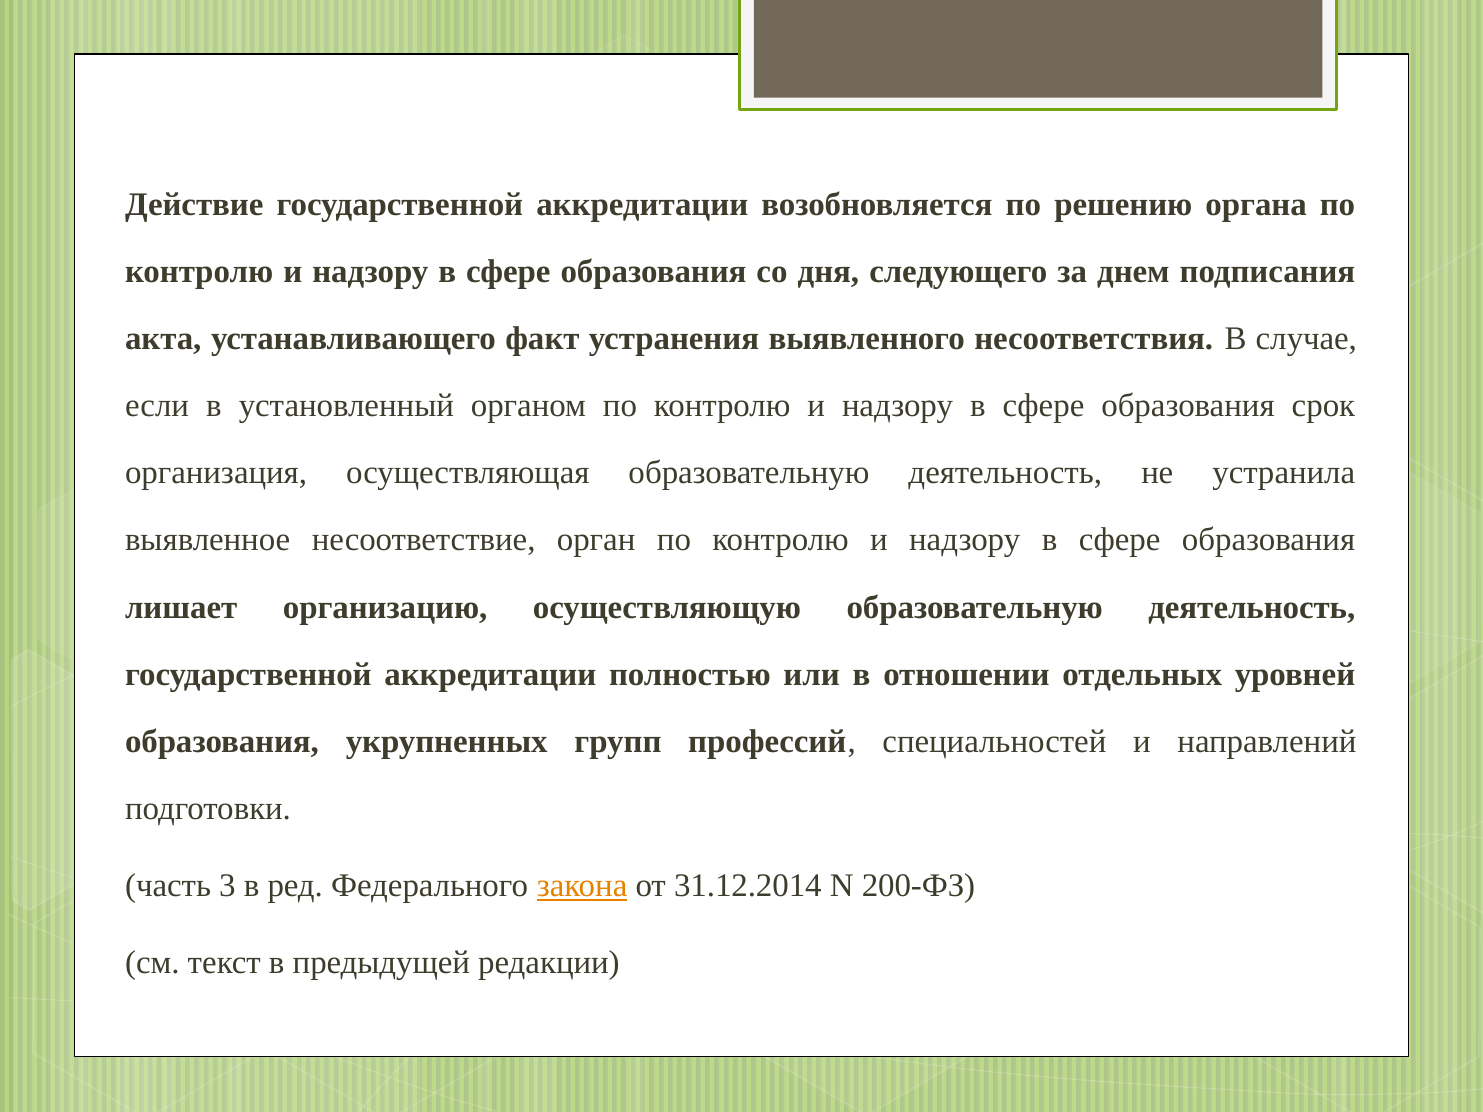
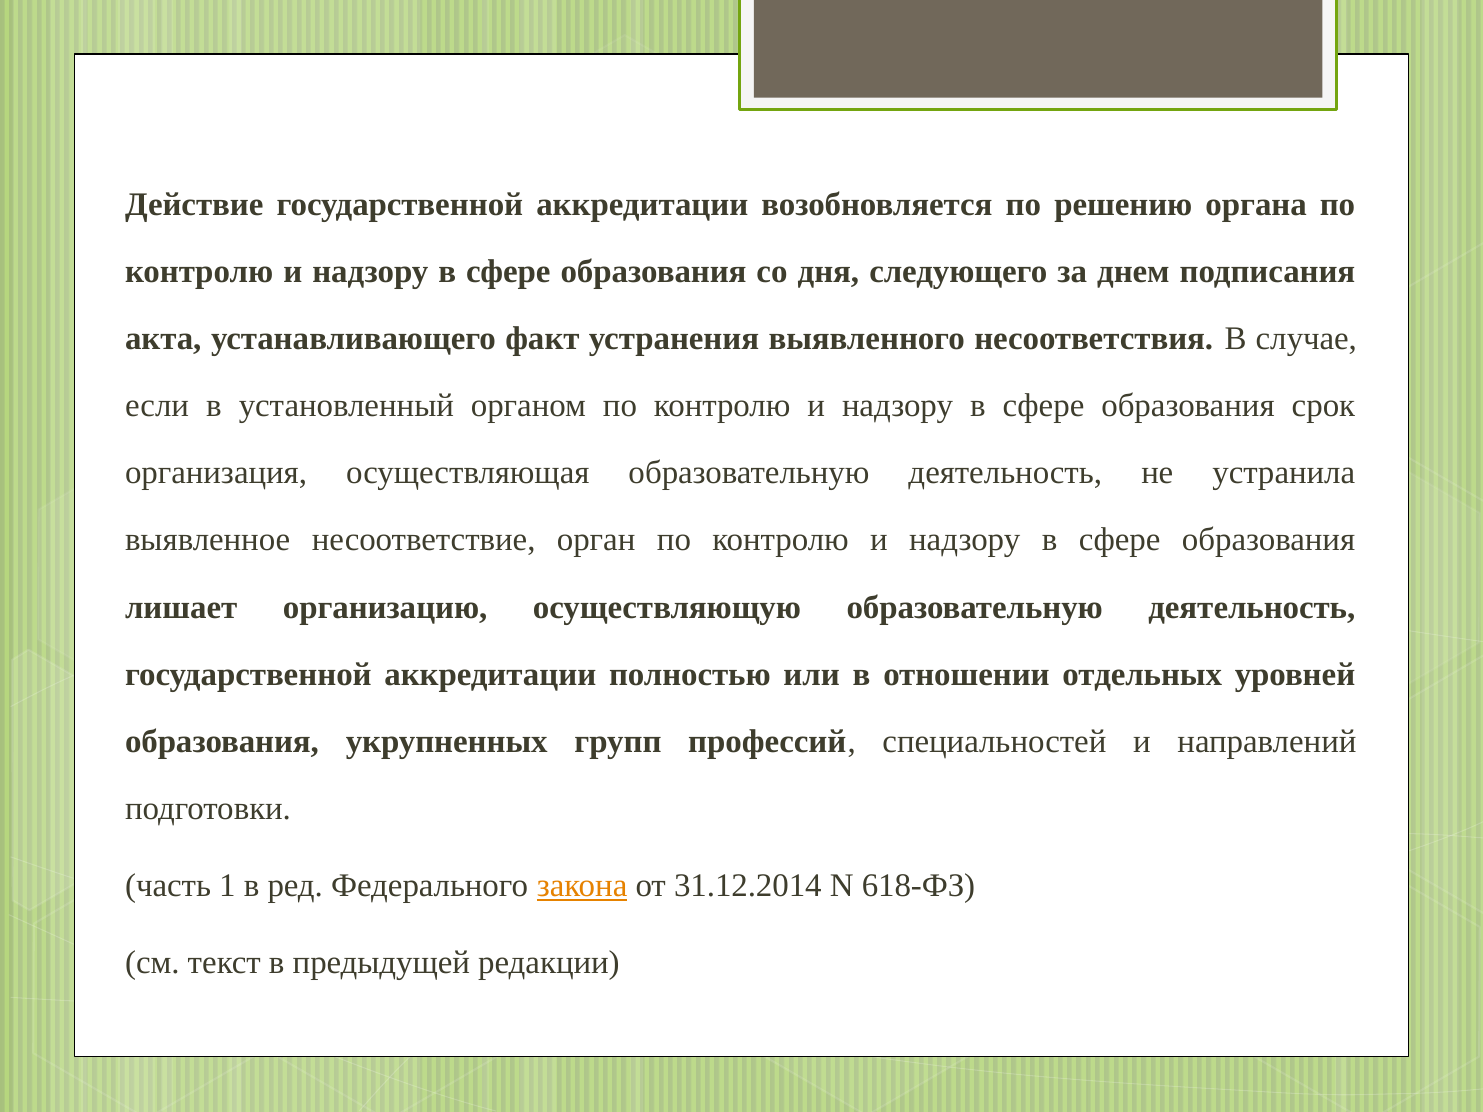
3: 3 -> 1
200-ФЗ: 200-ФЗ -> 618-ФЗ
